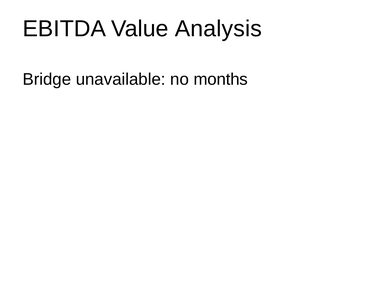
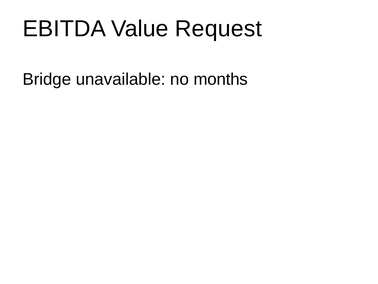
Analysis: Analysis -> Request
